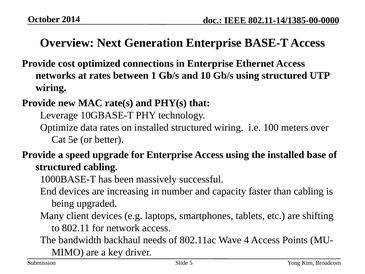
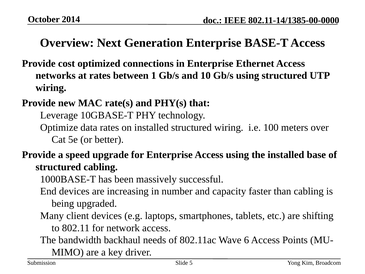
4: 4 -> 6
